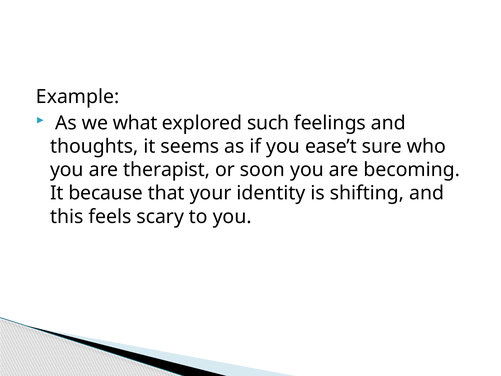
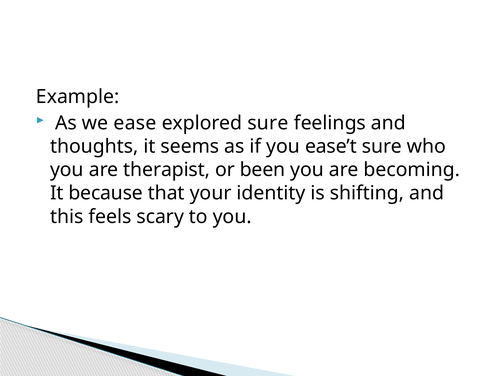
what: what -> ease
explored such: such -> sure
soon: soon -> been
